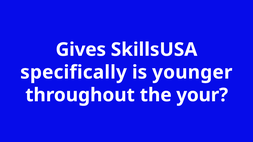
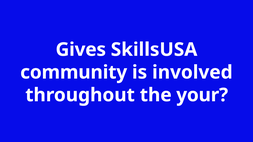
specifically: specifically -> community
younger: younger -> involved
